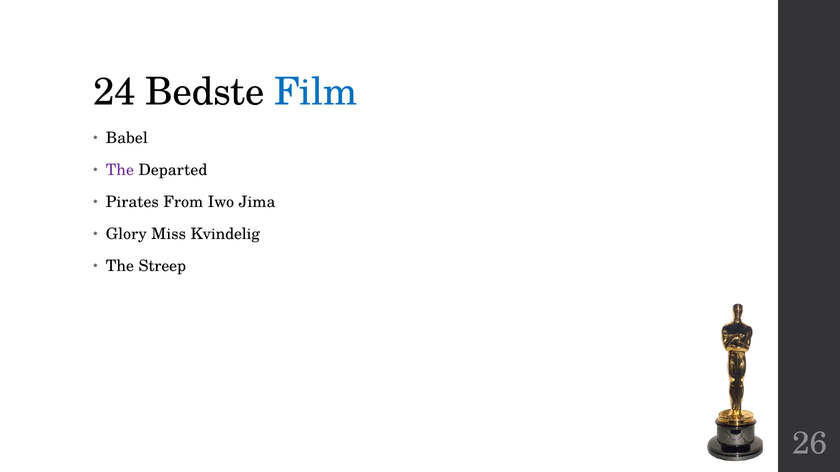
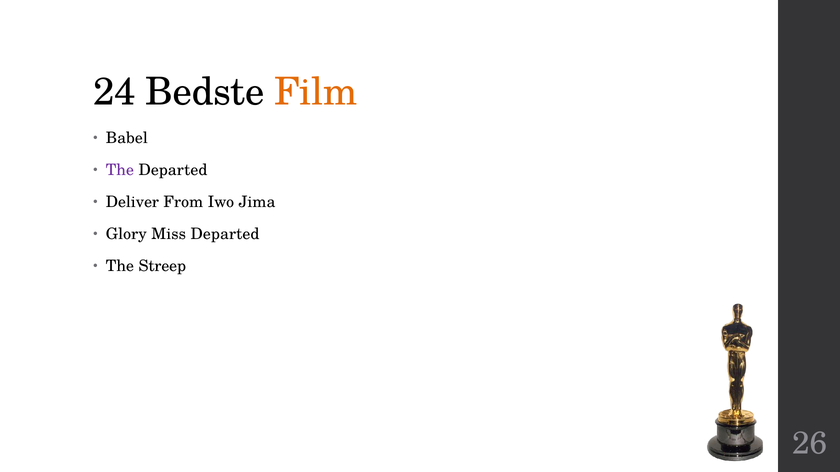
Film colour: blue -> orange
Pirates: Pirates -> Deliver
Miss Kvindelig: Kvindelig -> Departed
